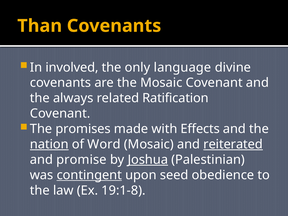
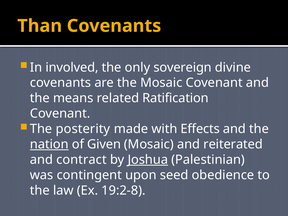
language: language -> sovereign
always: always -> means
promises: promises -> posterity
Word: Word -> Given
reiterated underline: present -> none
promise: promise -> contract
contingent underline: present -> none
19:1-8: 19:1-8 -> 19:2-8
